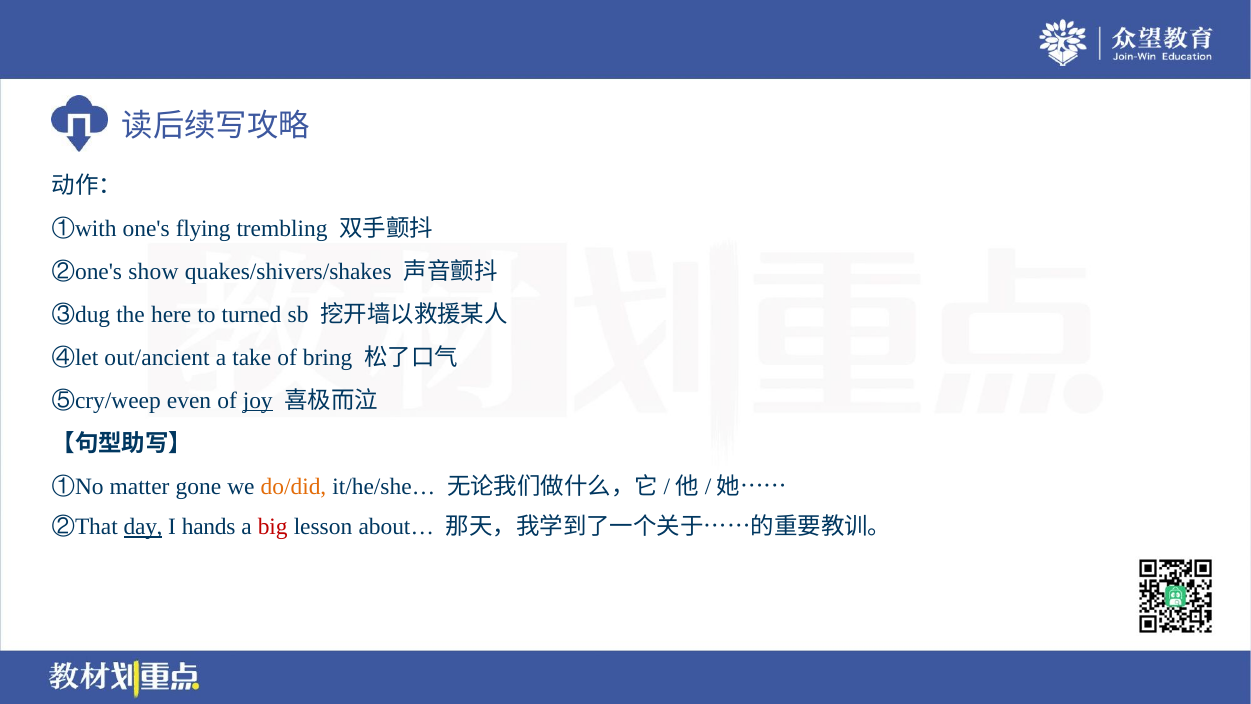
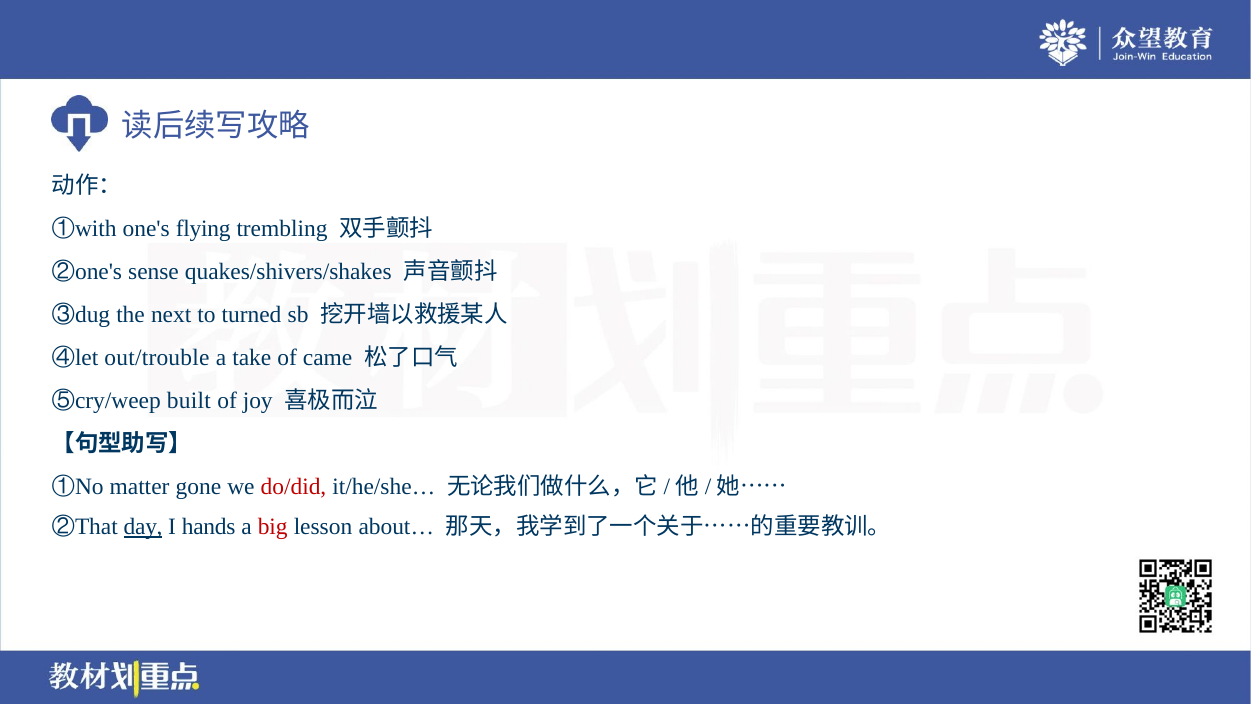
show: show -> sense
here: here -> next
out/ancient: out/ancient -> out/trouble
bring: bring -> came
even: even -> built
joy underline: present -> none
do/did colour: orange -> red
